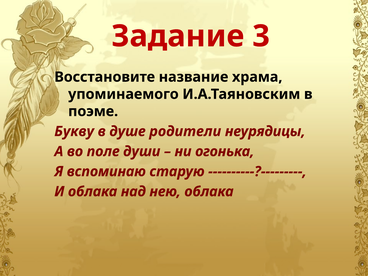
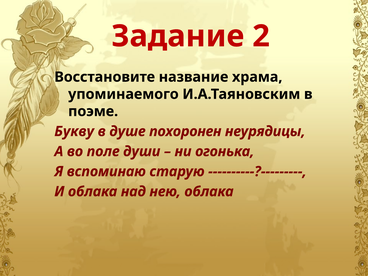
3: 3 -> 2
родители: родители -> похоронен
